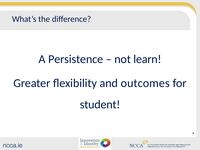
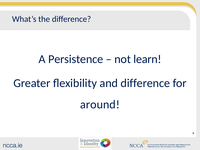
and outcomes: outcomes -> difference
student: student -> around
